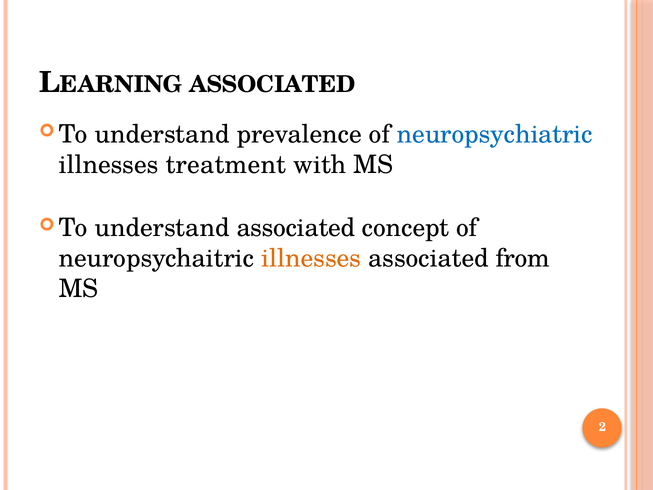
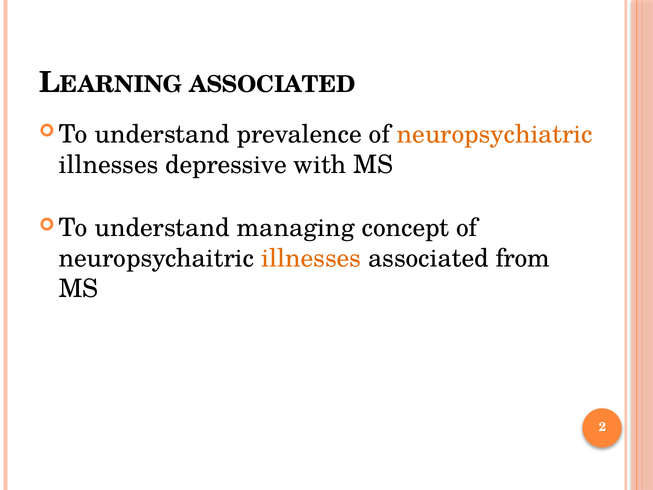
neuropsychiatric colour: blue -> orange
treatment: treatment -> depressive
understand associated: associated -> managing
